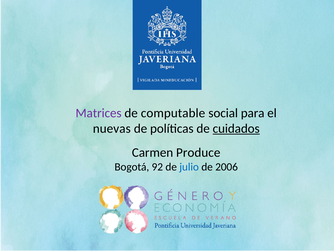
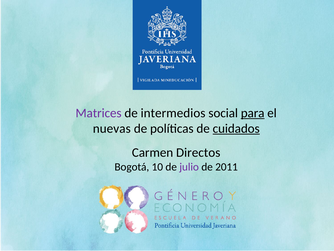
computable: computable -> intermedios
para underline: none -> present
Produce: Produce -> Directos
92: 92 -> 10
julio colour: blue -> purple
2006: 2006 -> 2011
